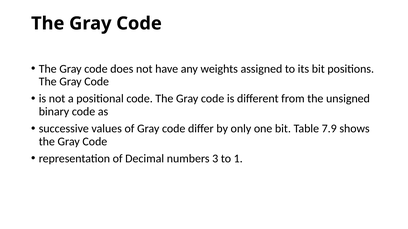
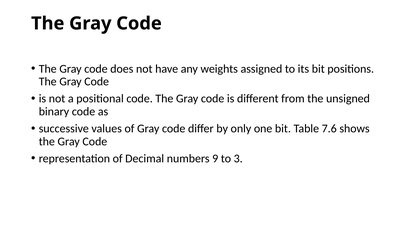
7.9: 7.9 -> 7.6
3: 3 -> 9
1: 1 -> 3
